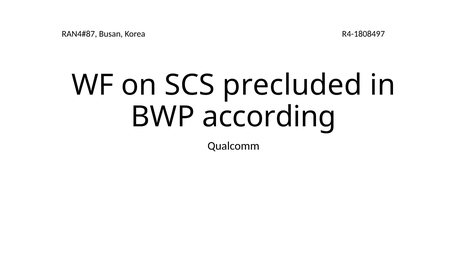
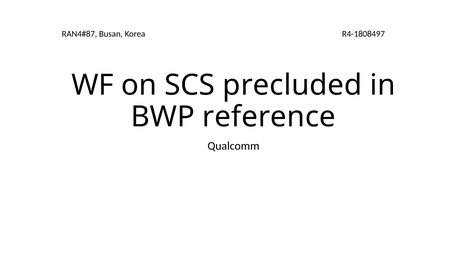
according: according -> reference
